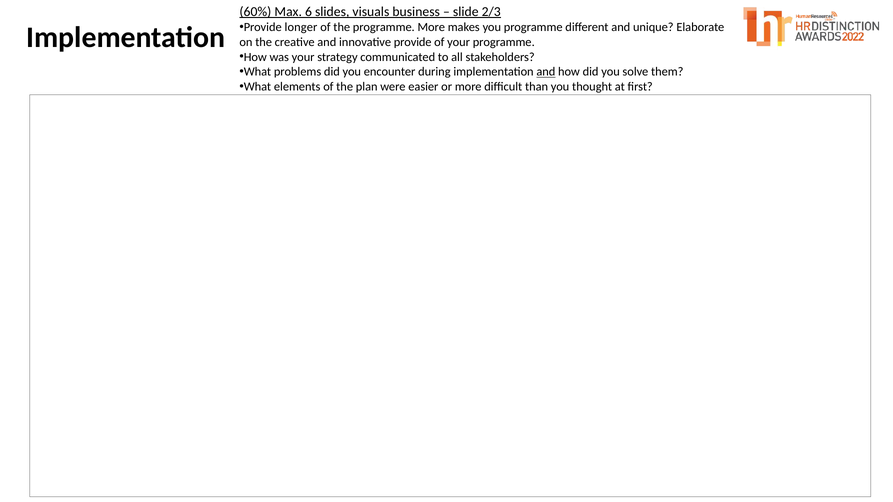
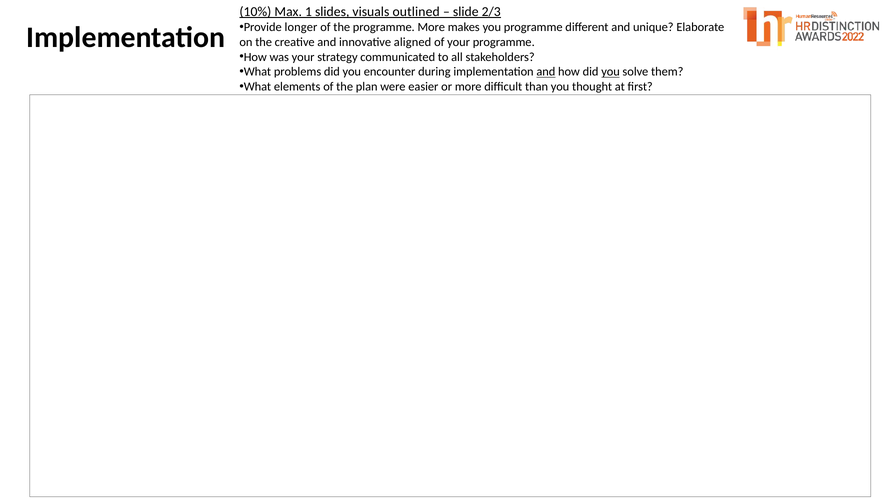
60%: 60% -> 10%
6: 6 -> 1
business: business -> outlined
innovative provide: provide -> aligned
you at (611, 72) underline: none -> present
